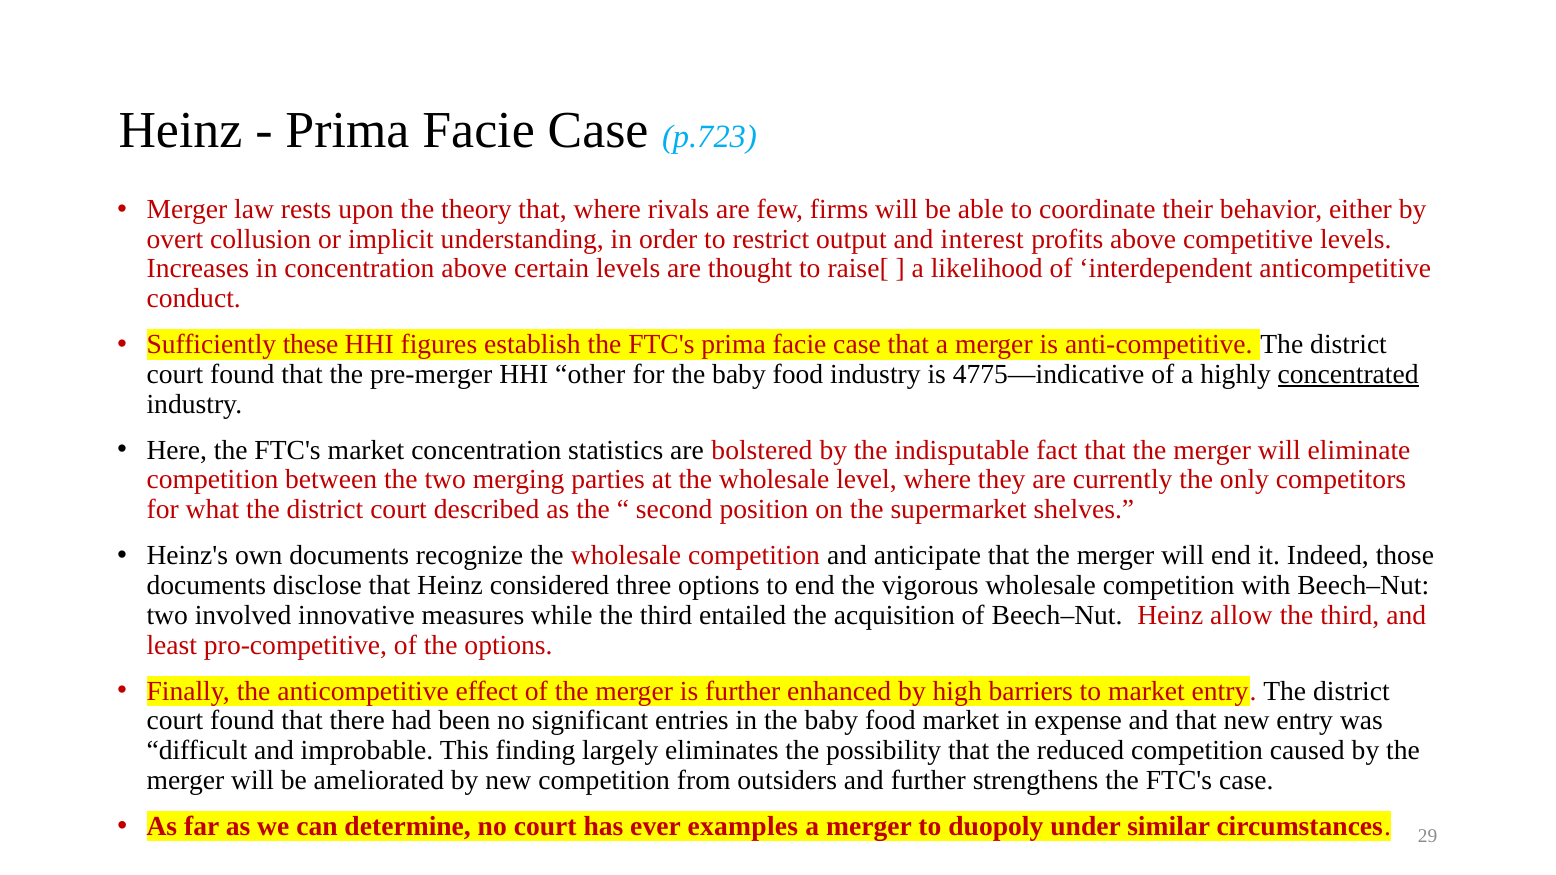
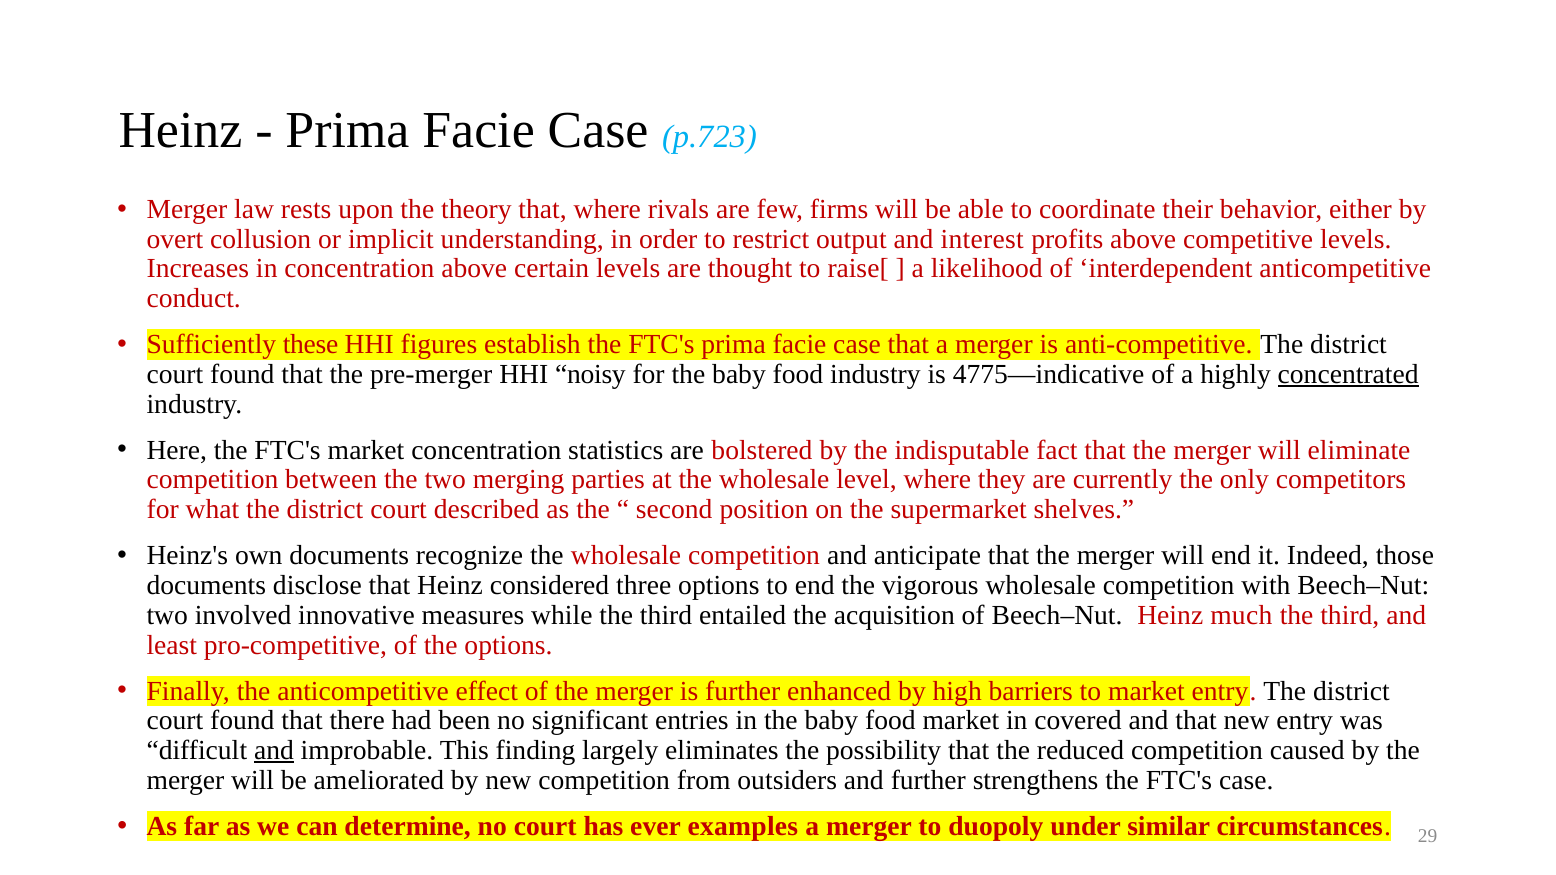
other: other -> noisy
allow: allow -> much
expense: expense -> covered
and at (274, 751) underline: none -> present
